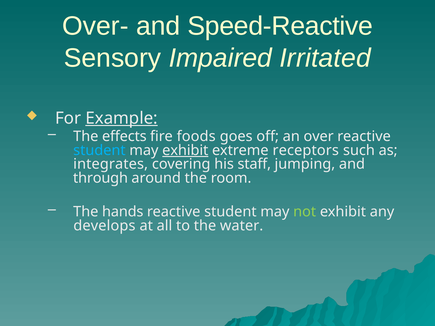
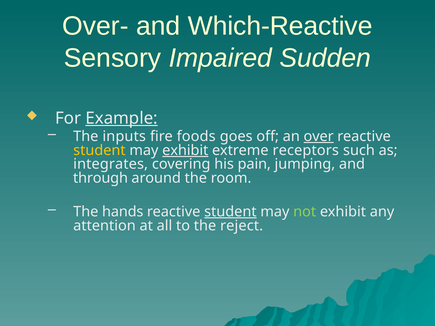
Speed-Reactive: Speed-Reactive -> Which-Reactive
Irritated: Irritated -> Sudden
effects: effects -> inputs
over underline: none -> present
student at (99, 150) colour: light blue -> yellow
staff: staff -> pain
student at (230, 212) underline: none -> present
develops: develops -> attention
water: water -> reject
